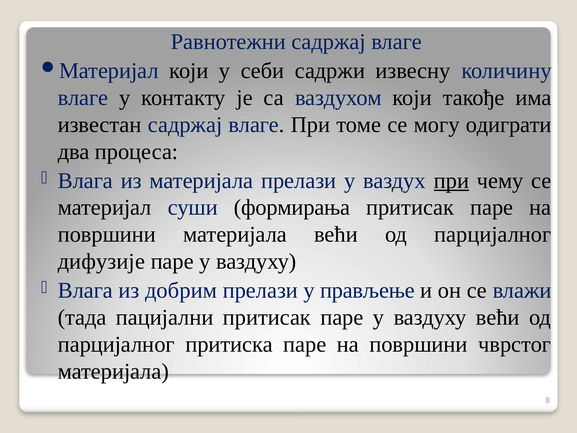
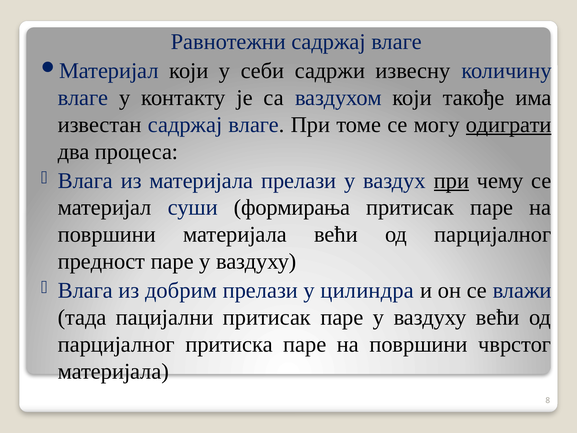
одиграти underline: none -> present
дифузије: дифузије -> предност
прављење: прављење -> цилиндра
